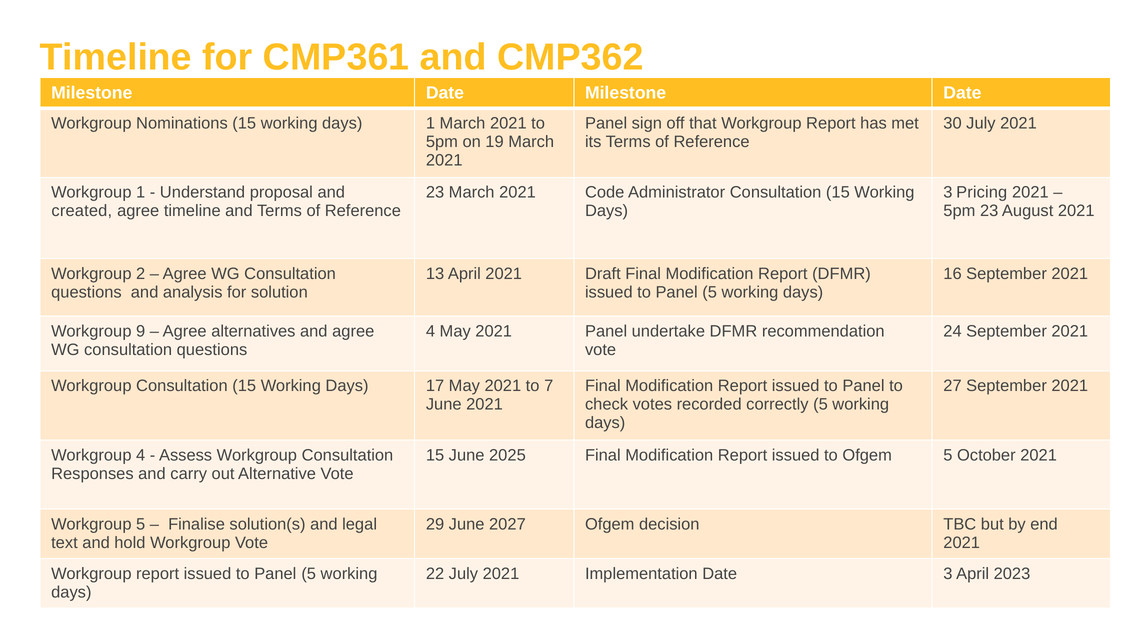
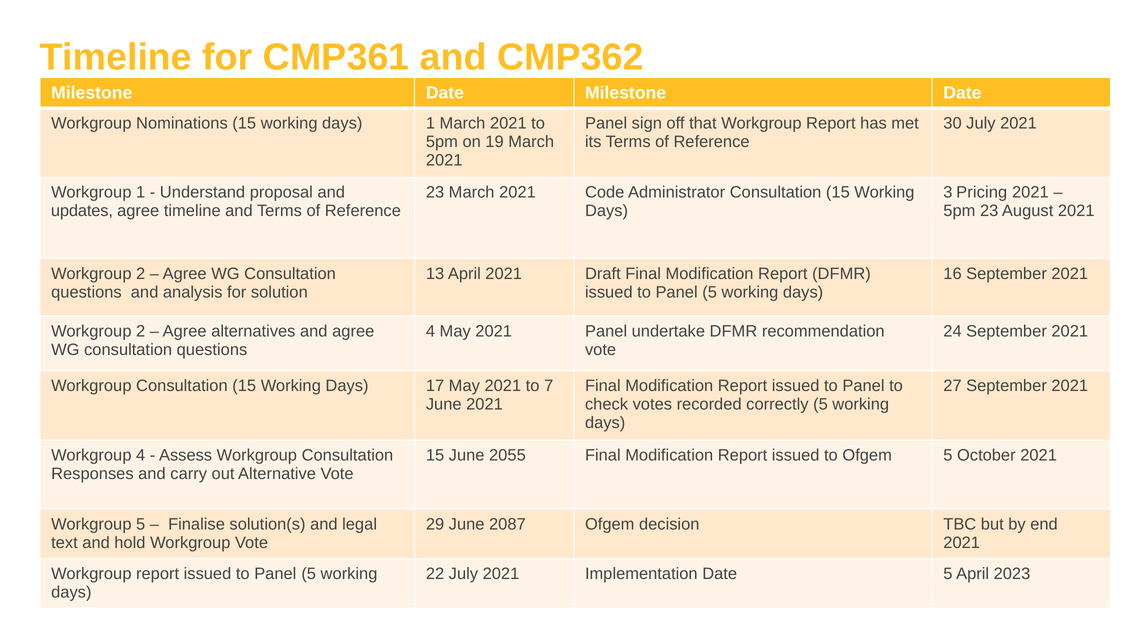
created: created -> updates
9 at (141, 331): 9 -> 2
2025: 2025 -> 2055
2027: 2027 -> 2087
Date 3: 3 -> 5
